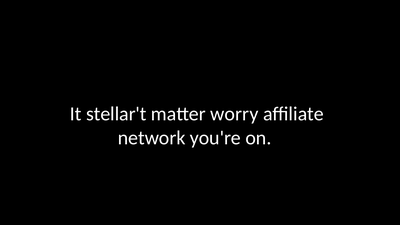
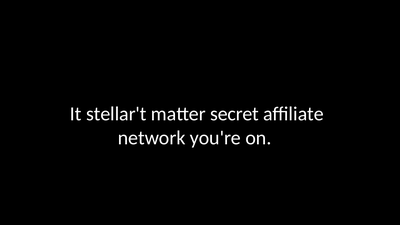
worry: worry -> secret
